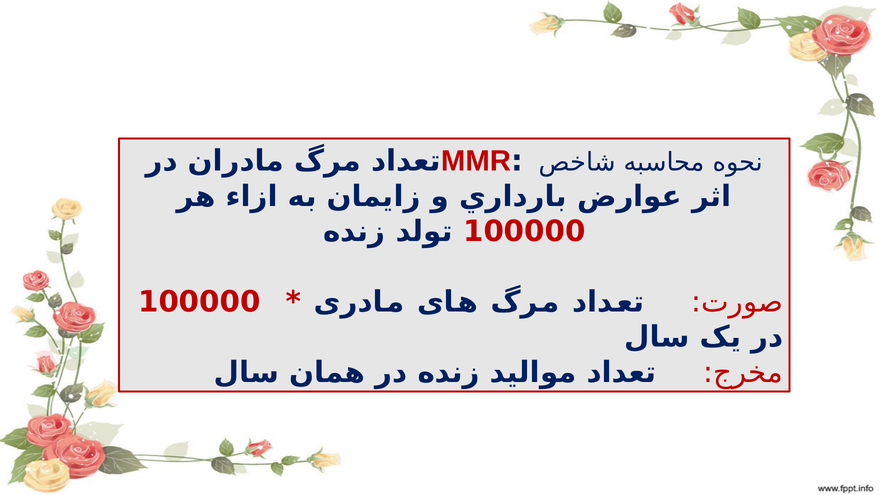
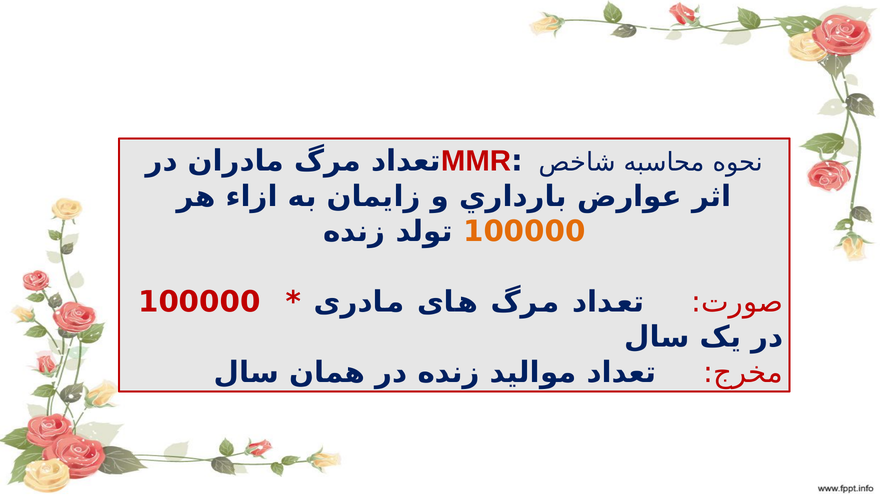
100000 at (524, 232) colour: red -> orange
